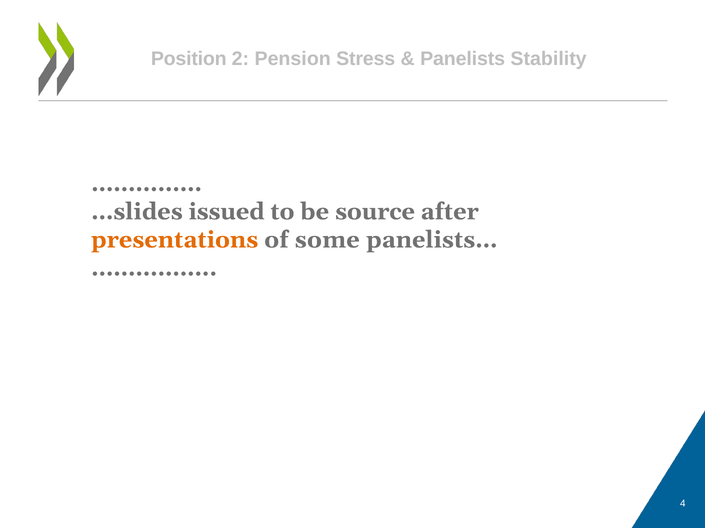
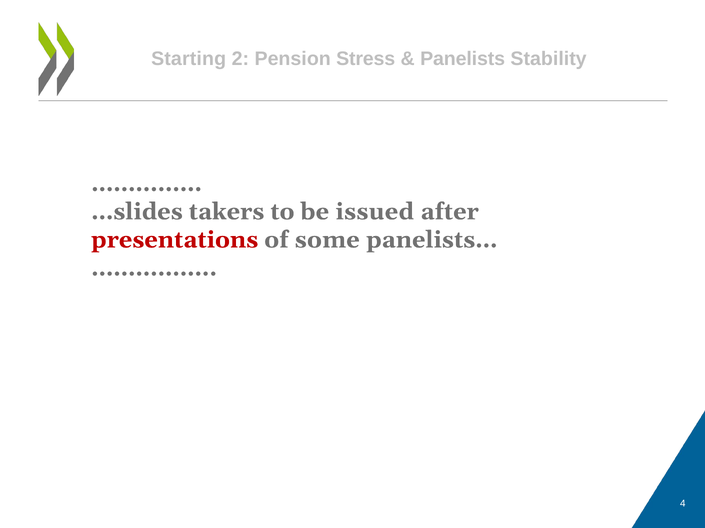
Position: Position -> Starting
issued: issued -> takers
source: source -> issued
presentations colour: orange -> red
